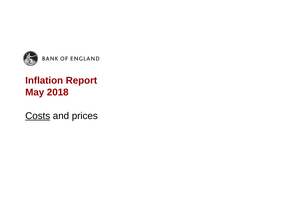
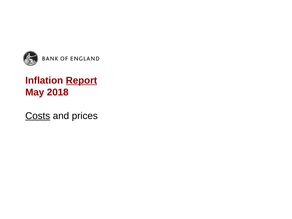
Report underline: none -> present
